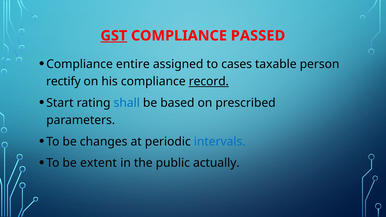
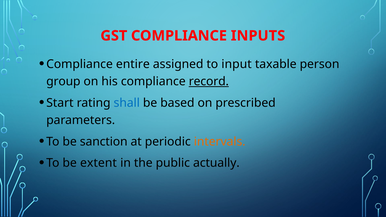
GST underline: present -> none
PASSED: PASSED -> INPUTS
cases: cases -> input
rectify: rectify -> group
changes: changes -> sanction
intervals colour: blue -> orange
